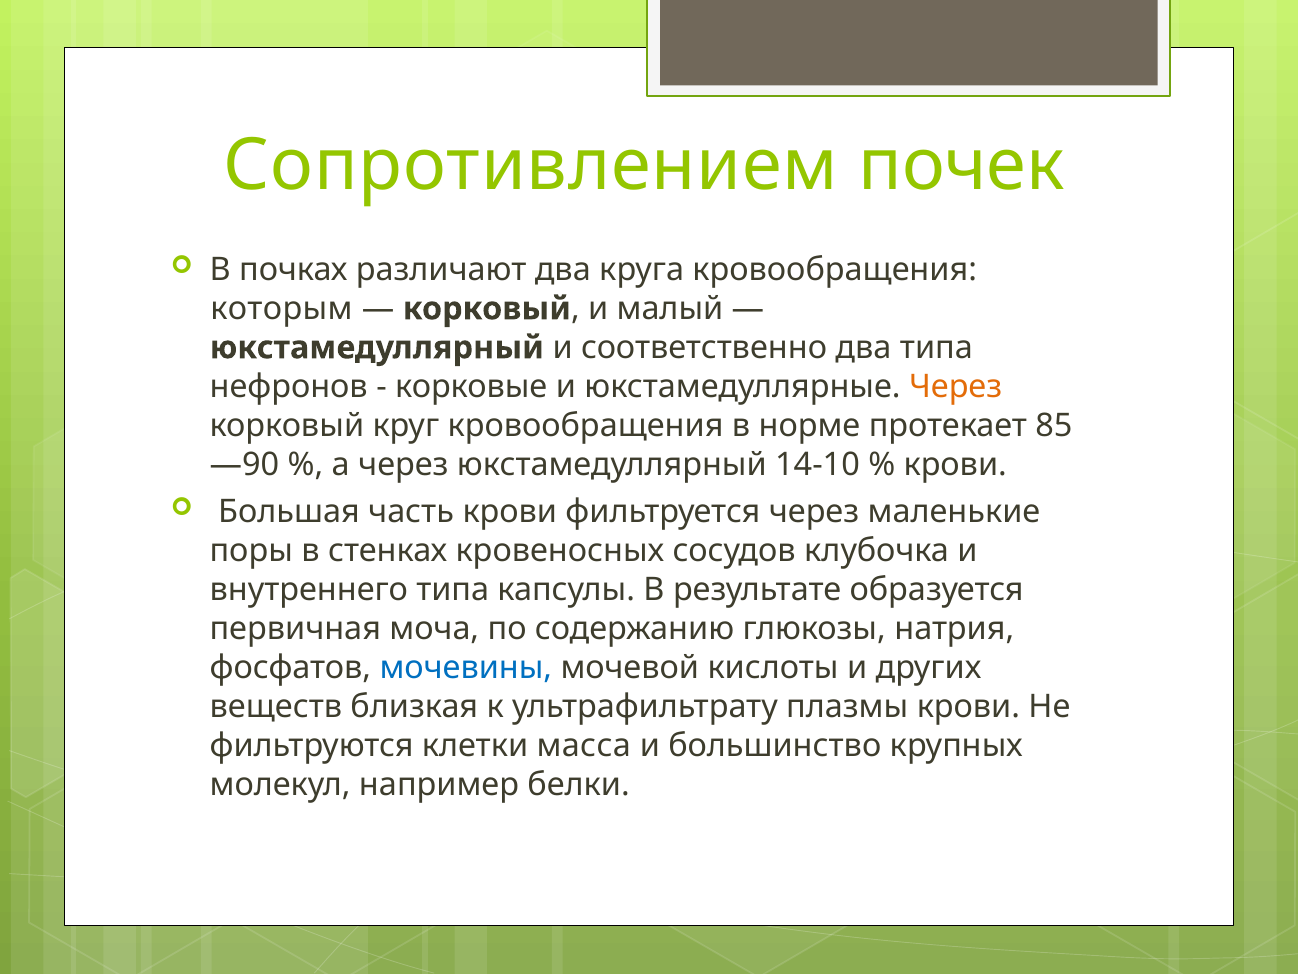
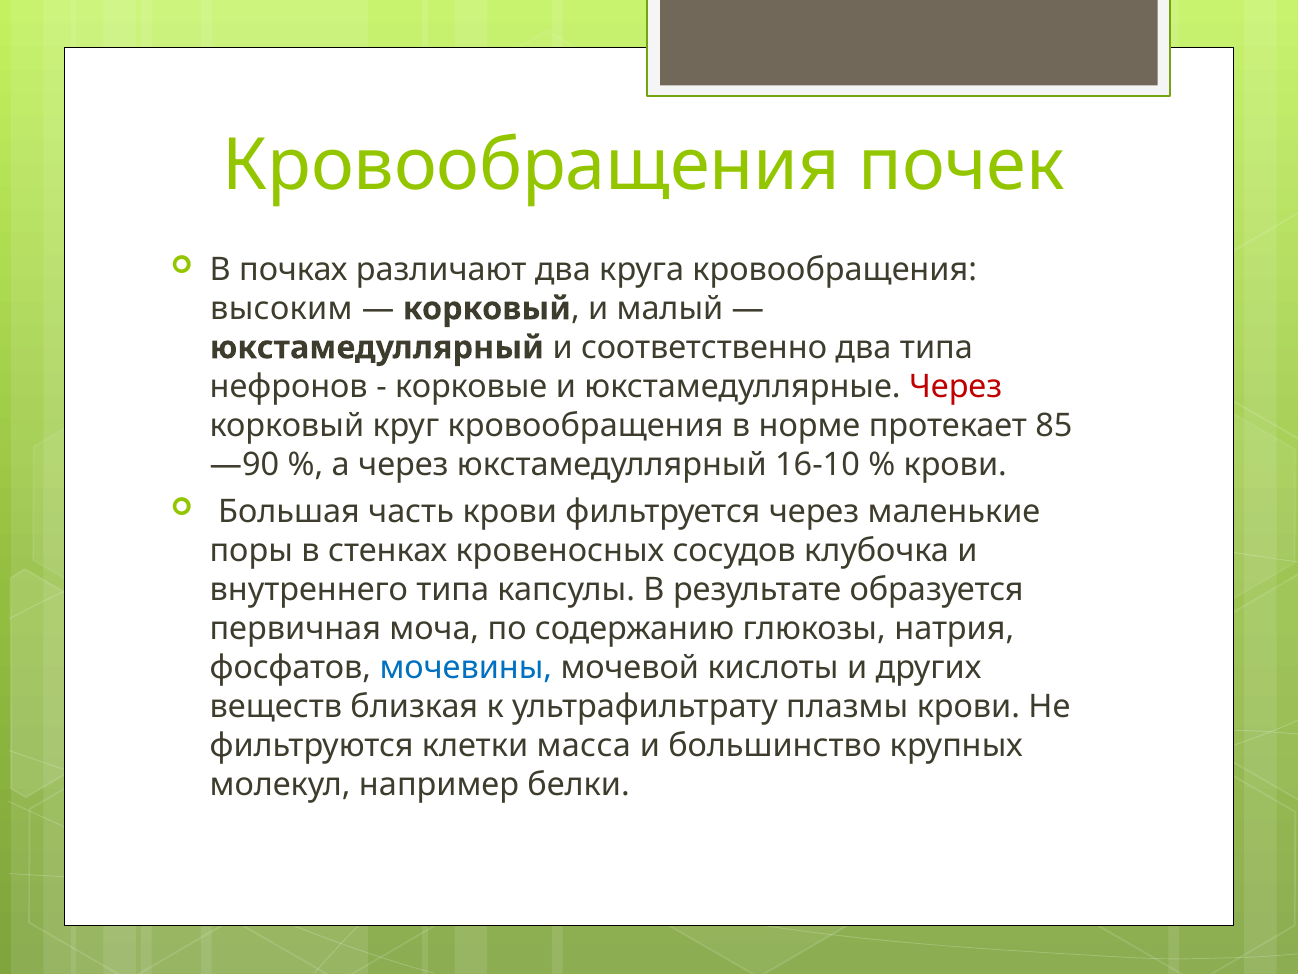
Сопротивлением at (531, 166): Сопротивлением -> Кровообращения
которым: которым -> высоким
Через at (956, 386) colour: orange -> red
14-10: 14-10 -> 16-10
